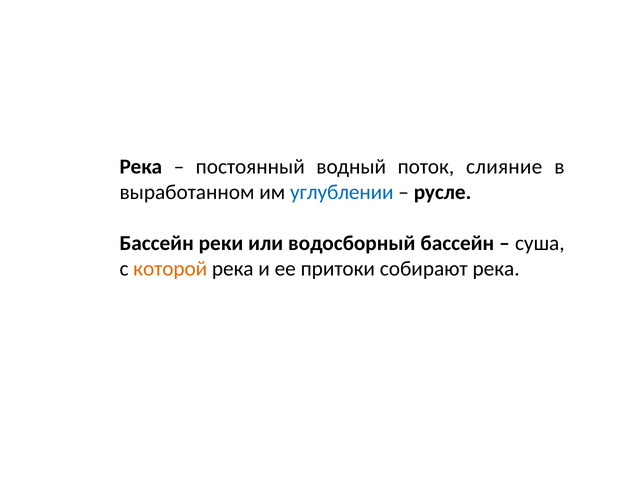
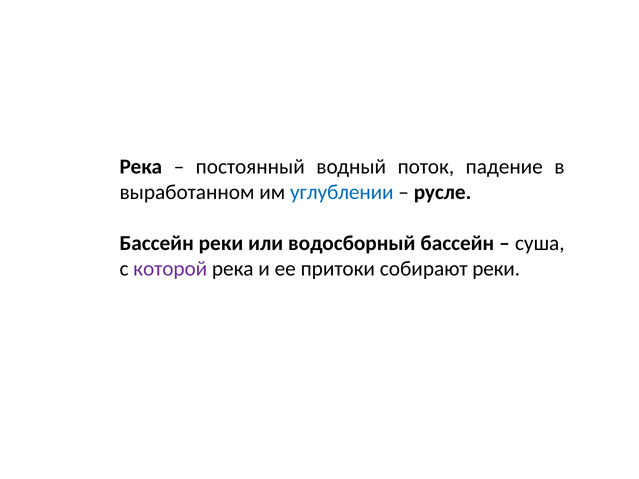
слияние: слияние -> падение
которой colour: orange -> purple
собирают река: река -> реки
